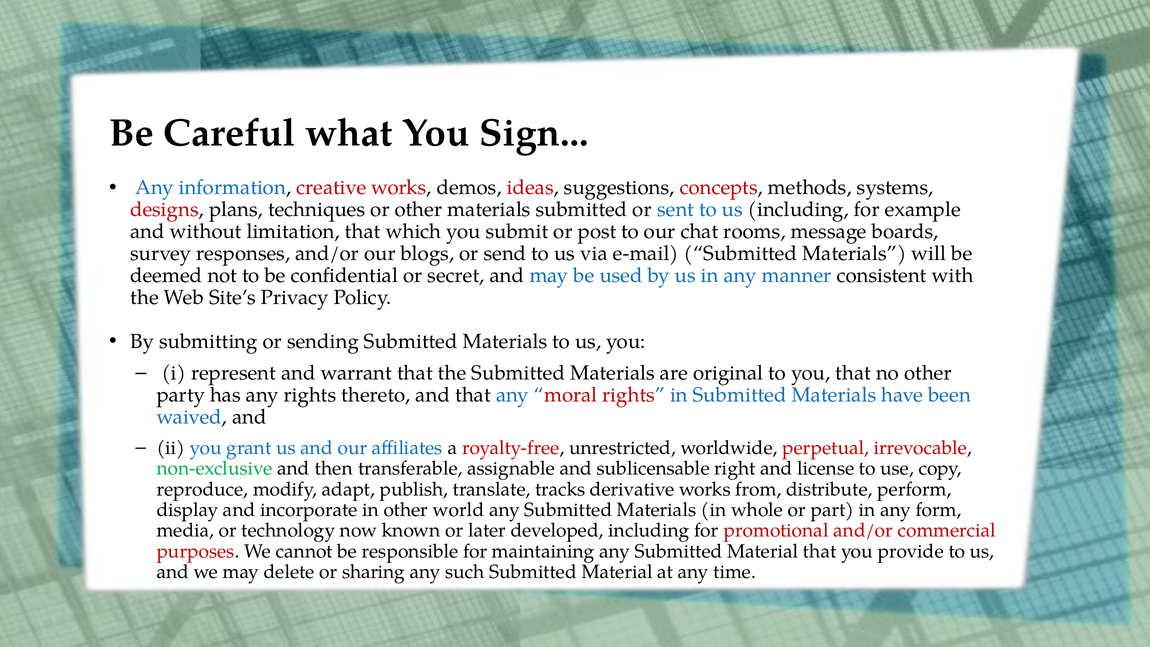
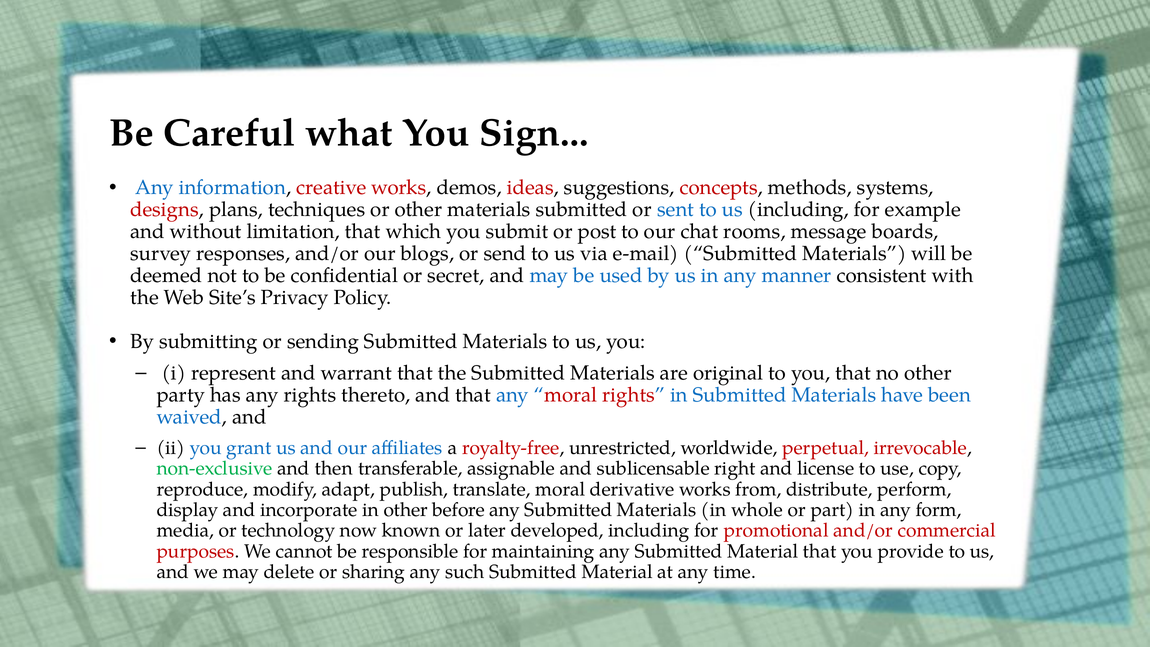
translate tracks: tracks -> moral
world: world -> before
